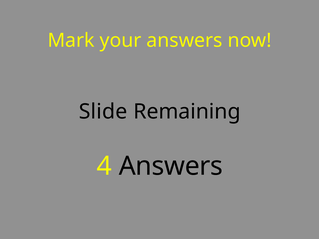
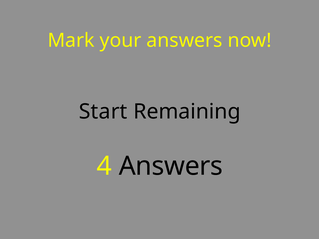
Slide: Slide -> Start
